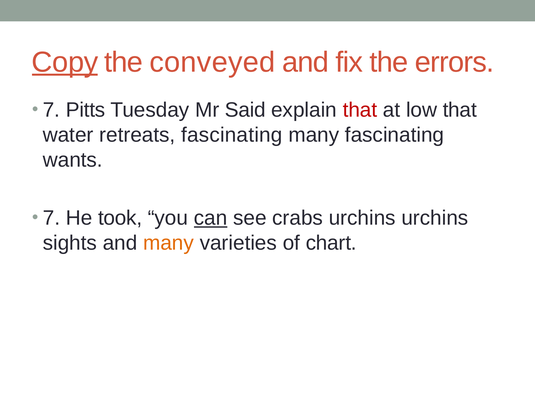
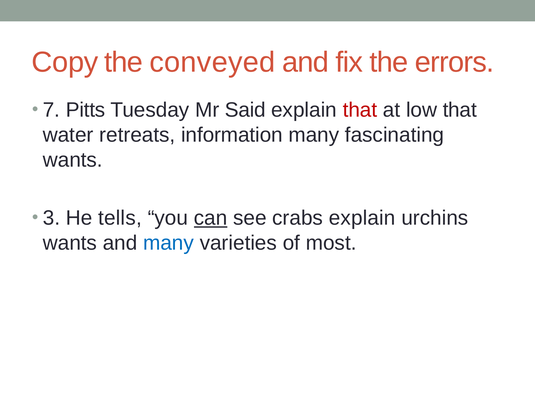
Copy underline: present -> none
retreats fascinating: fascinating -> information
7 at (51, 218): 7 -> 3
took: took -> tells
crabs urchins: urchins -> explain
sights at (70, 243): sights -> wants
many at (169, 243) colour: orange -> blue
chart: chart -> most
